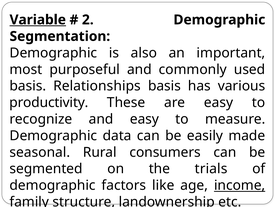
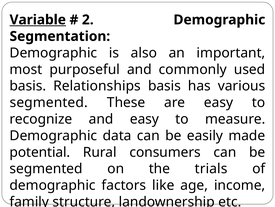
productivity at (49, 102): productivity -> segmented
seasonal: seasonal -> potential
income underline: present -> none
